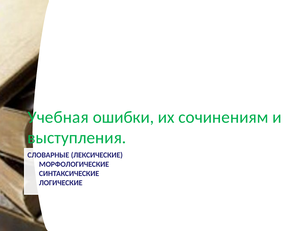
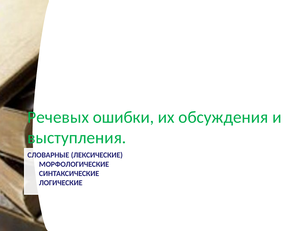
Учебная: Учебная -> Речевых
сочинениям: сочинениям -> обсуждения
